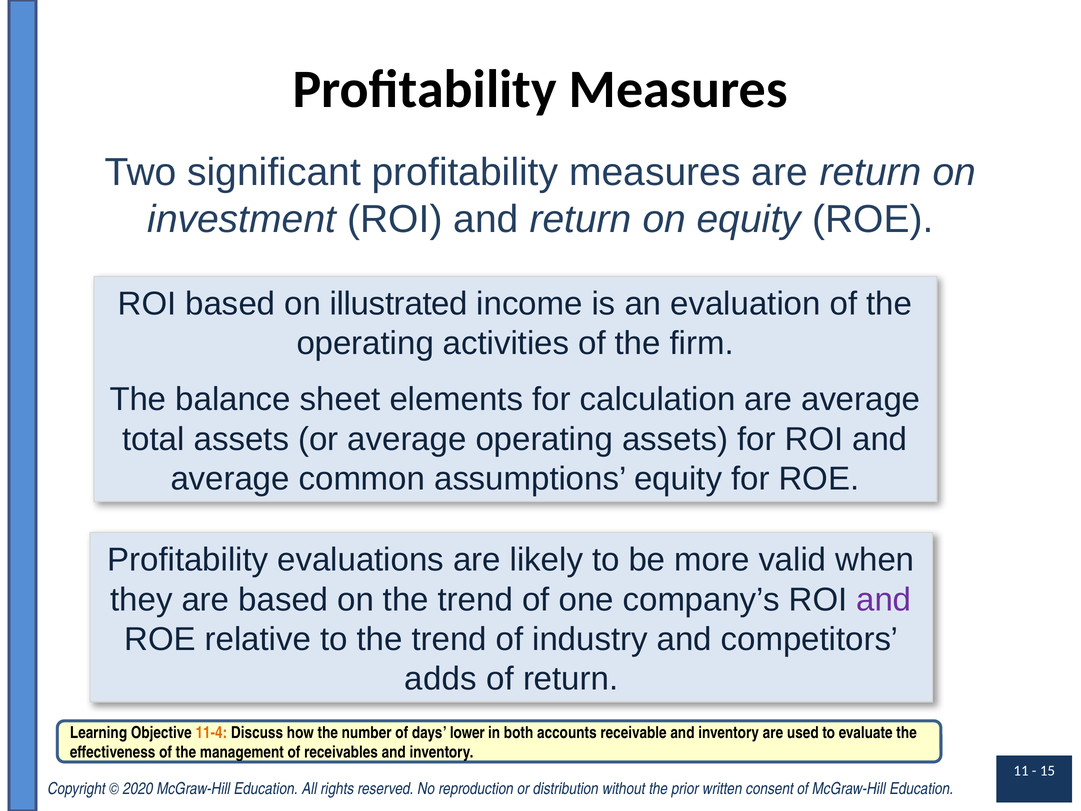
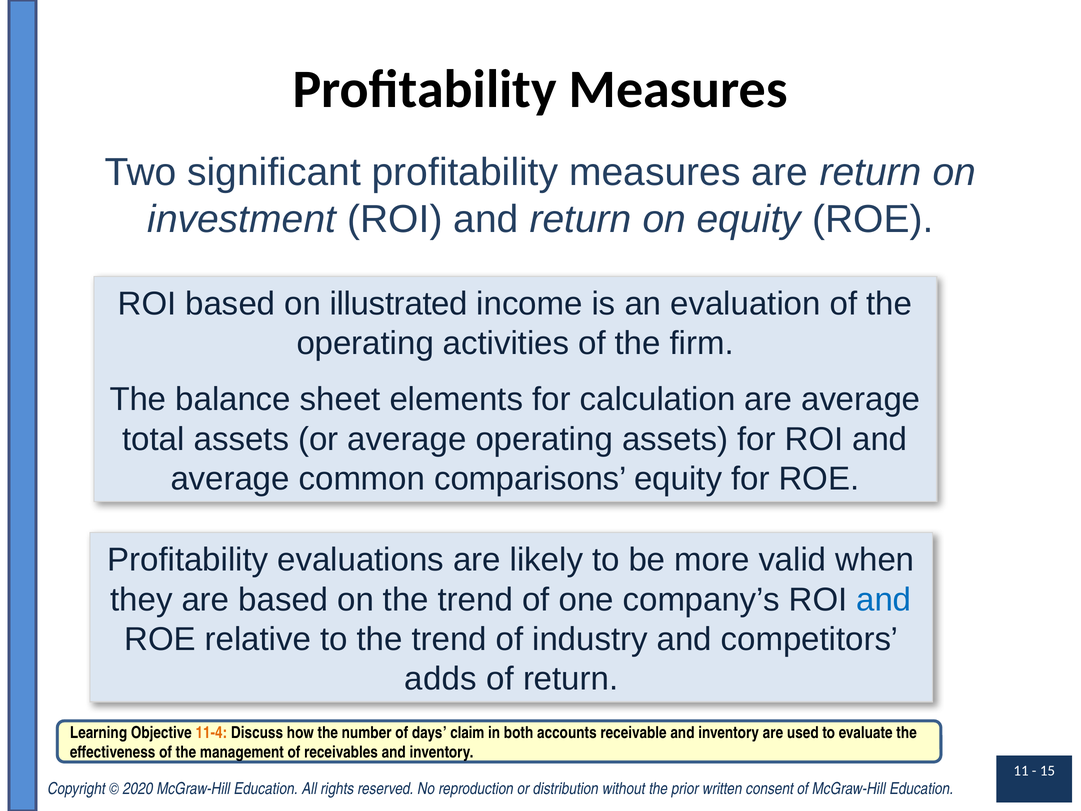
assumptions: assumptions -> comparisons
and at (884, 600) colour: purple -> blue
lower: lower -> claim
